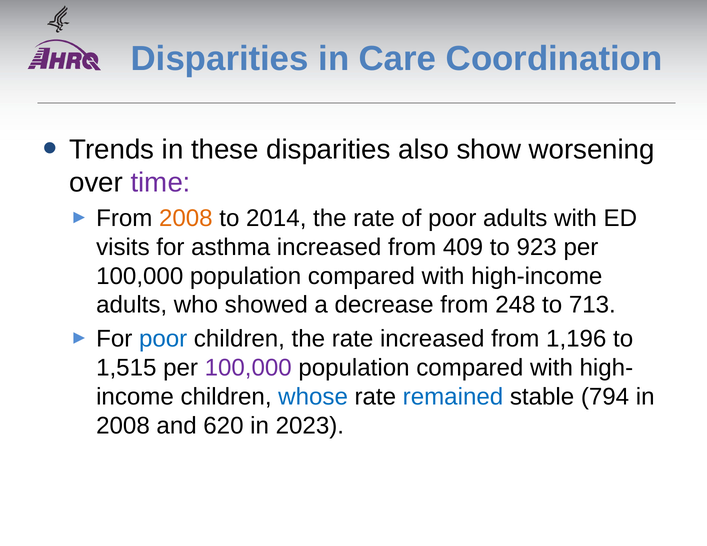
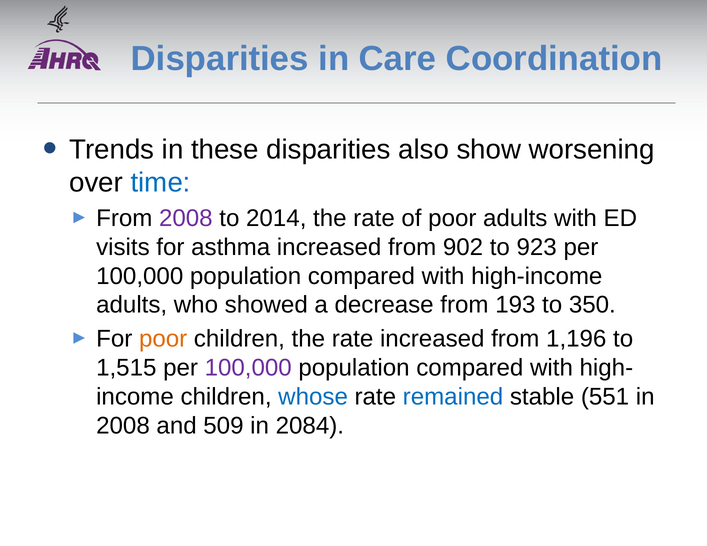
time colour: purple -> blue
2008 at (186, 218) colour: orange -> purple
409: 409 -> 902
248: 248 -> 193
713: 713 -> 350
poor at (163, 339) colour: blue -> orange
794: 794 -> 551
620: 620 -> 509
2023: 2023 -> 2084
